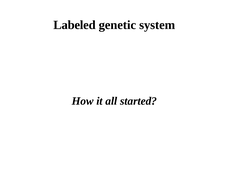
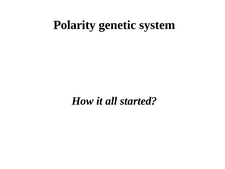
Labeled: Labeled -> Polarity
